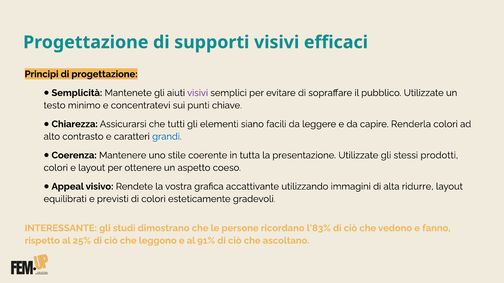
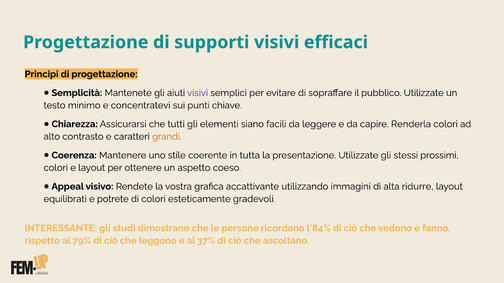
grandi colour: blue -> orange
prodotti: prodotti -> prossimi
previsti: previsti -> potrete
l'83%: l'83% -> l'84%
25%: 25% -> 79%
91%: 91% -> 37%
